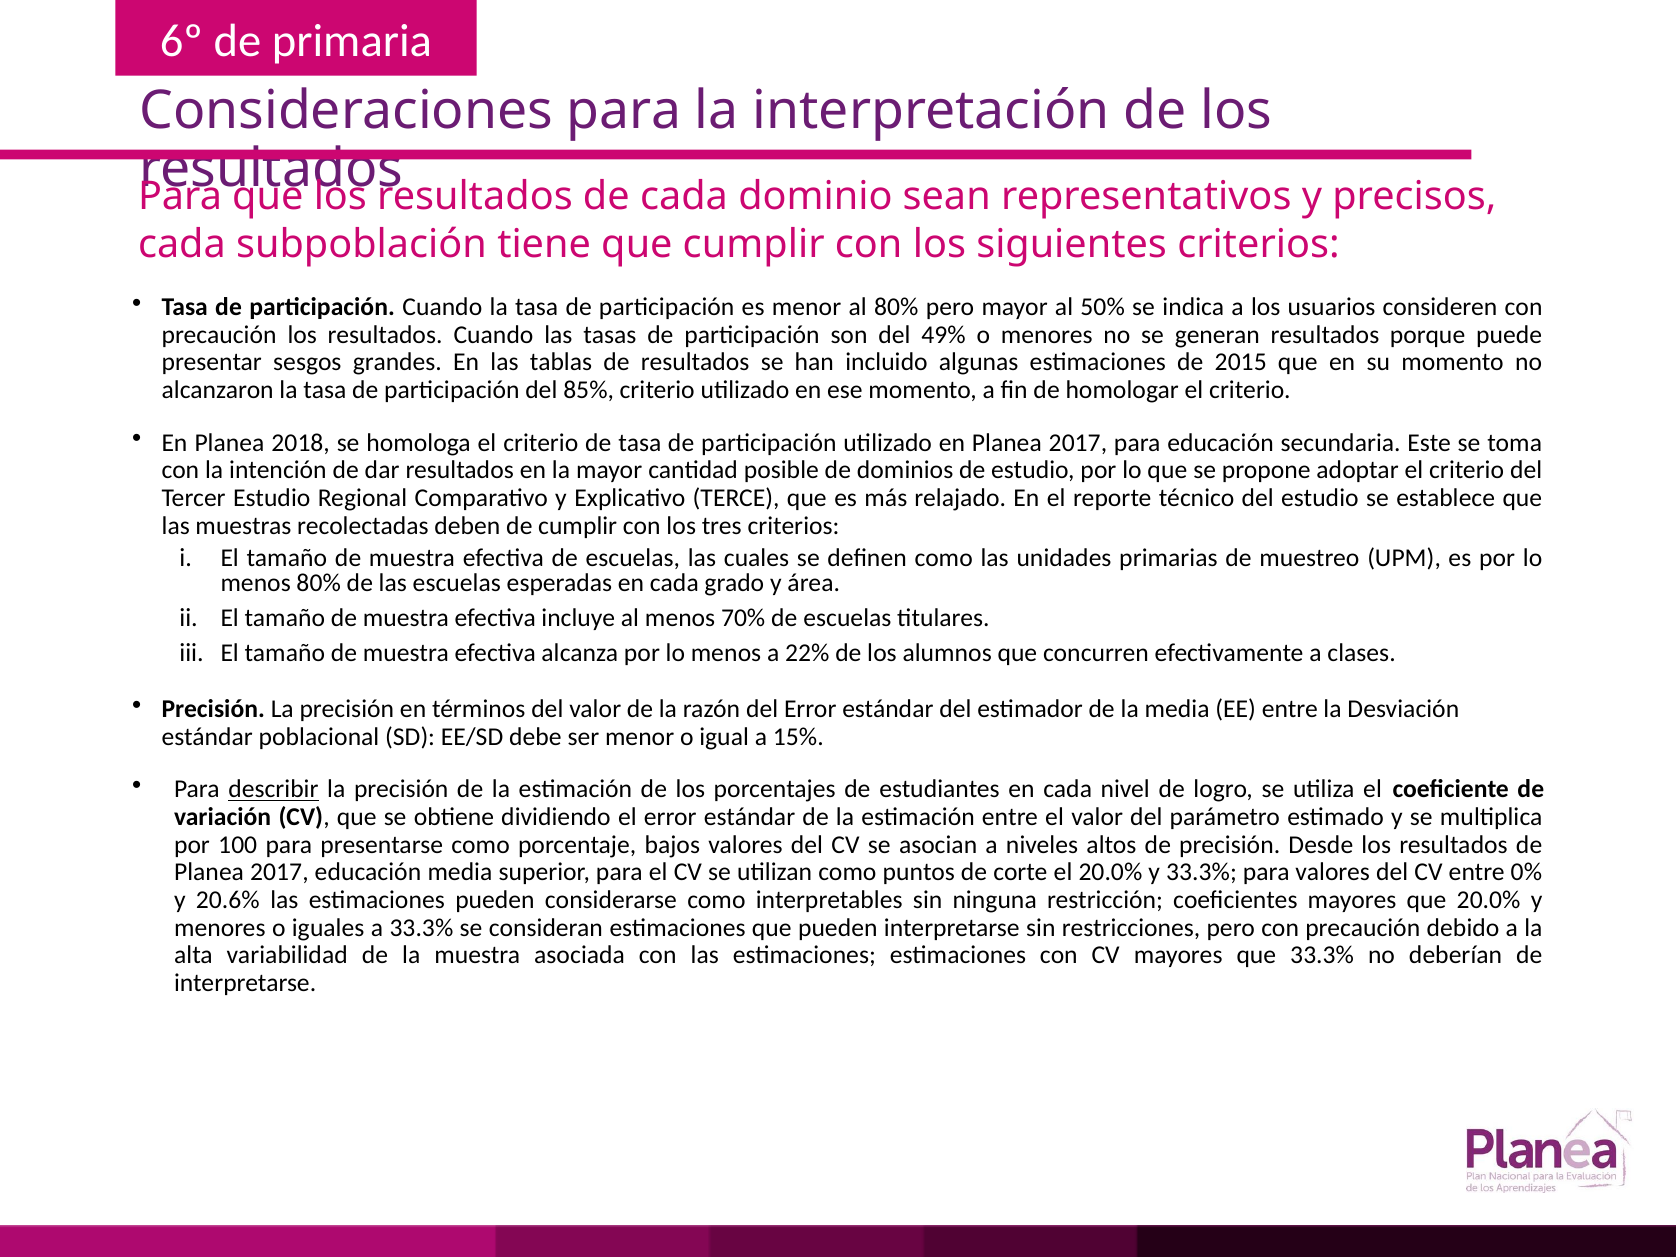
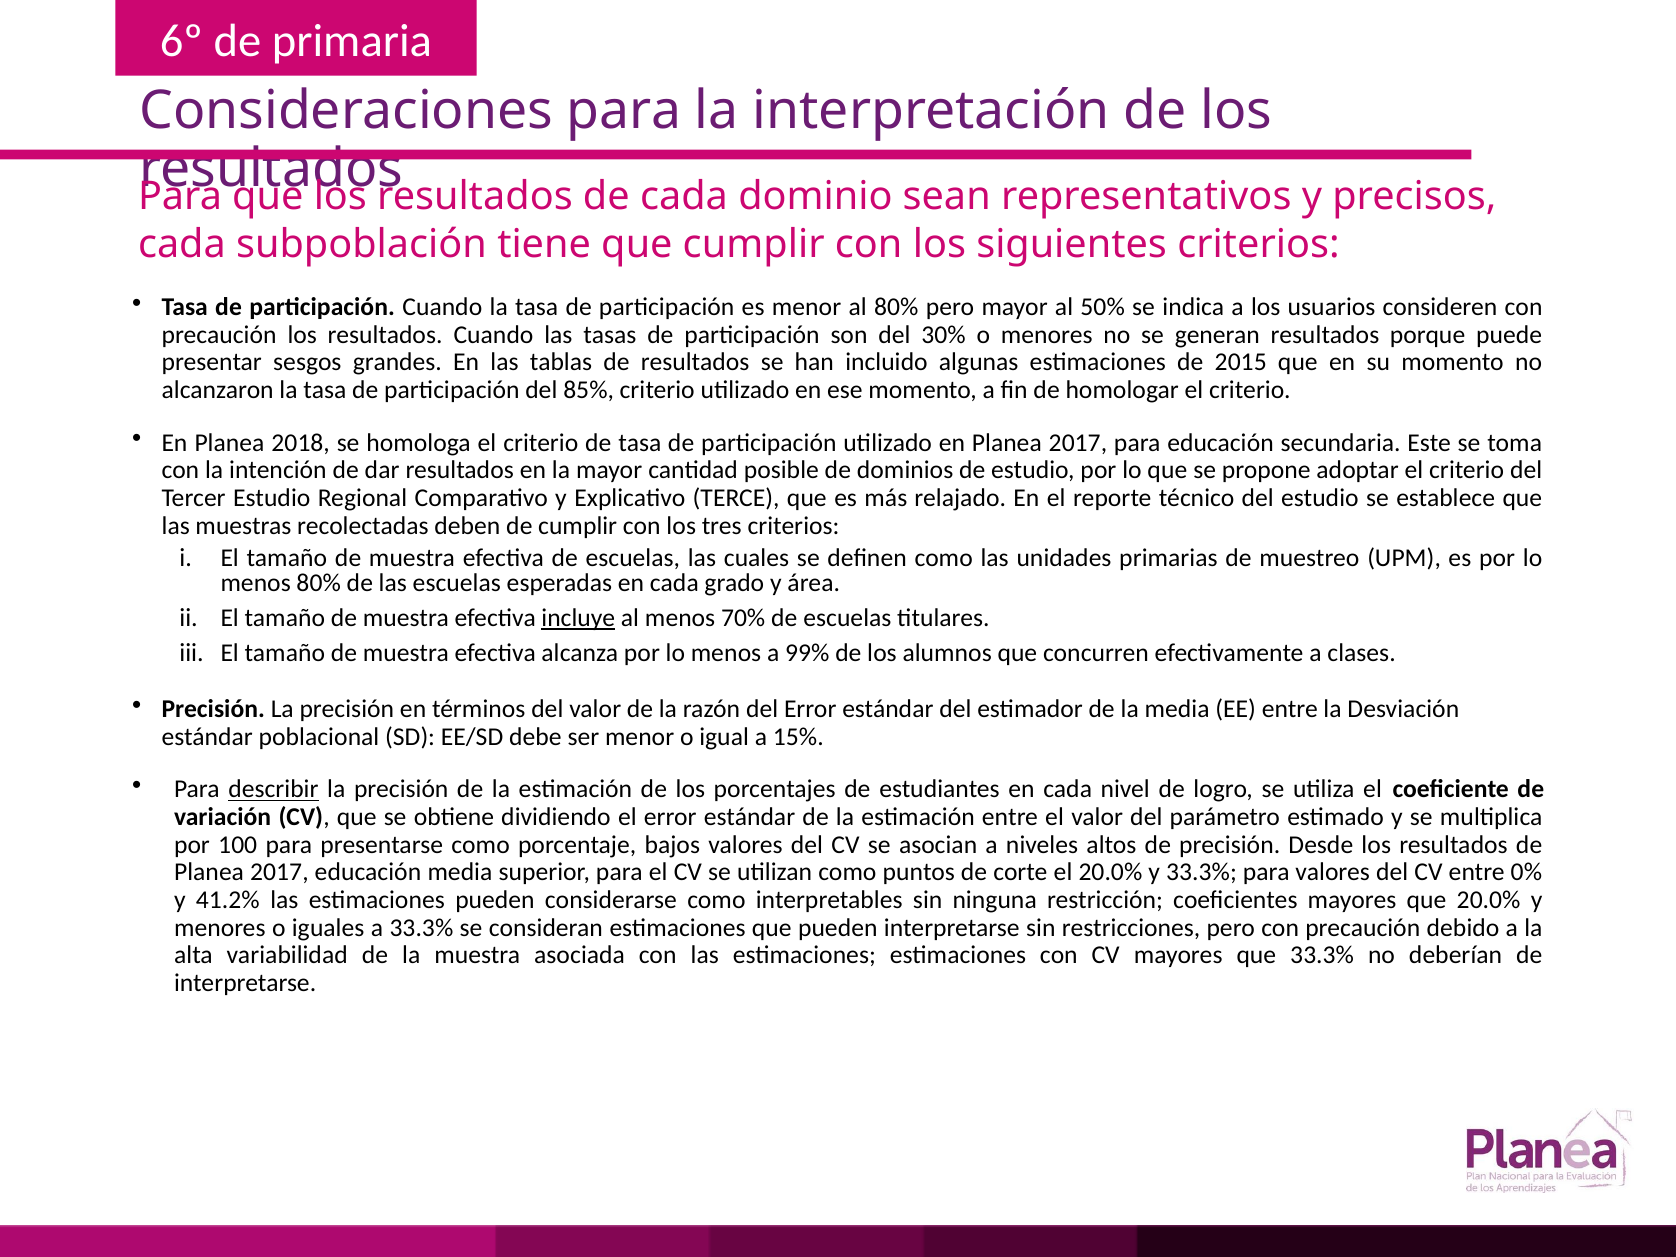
49%: 49% -> 30%
incluye underline: none -> present
22%: 22% -> 99%
20.6%: 20.6% -> 41.2%
